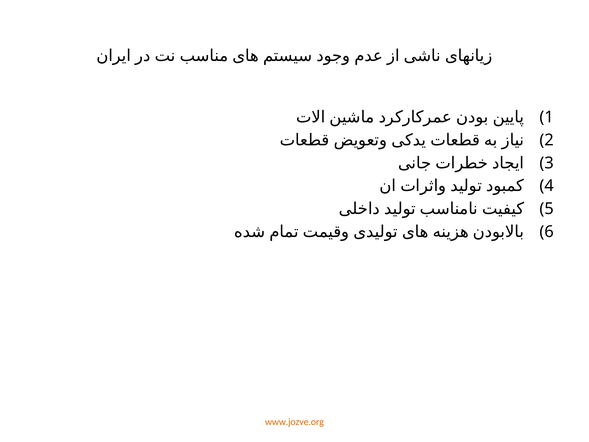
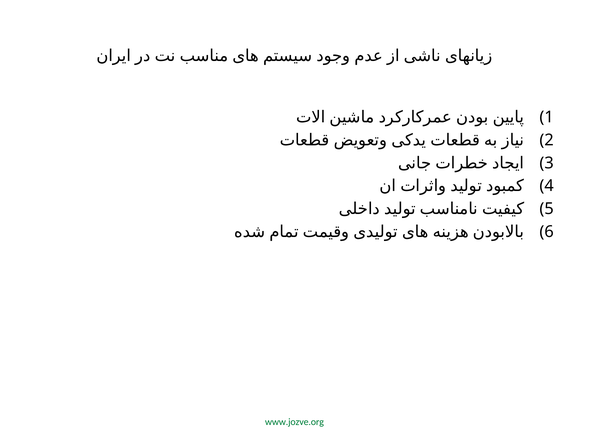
www.jozve.org colour: orange -> green
